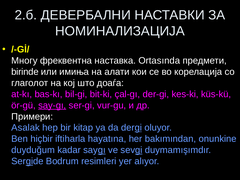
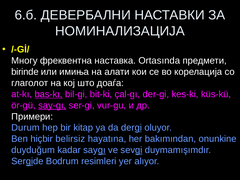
2.б: 2.б -> 6.б
bas-kı underline: none -> present
Asalak: Asalak -> Durum
iftiharla: iftiharla -> belirsiz
